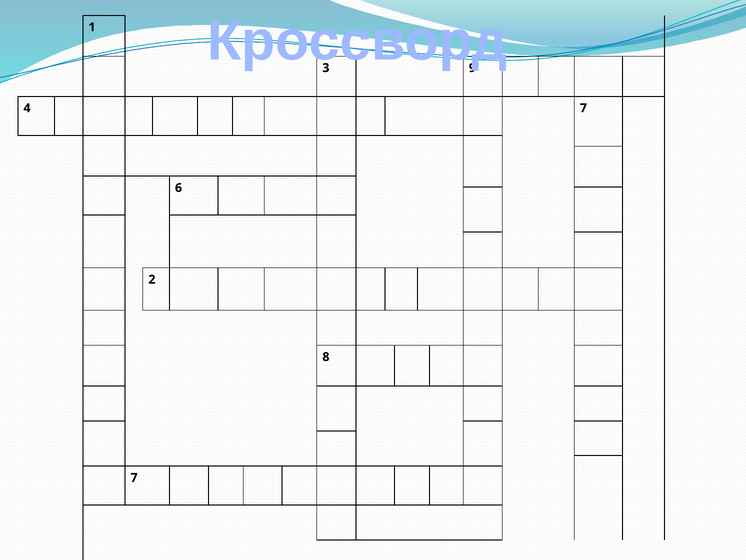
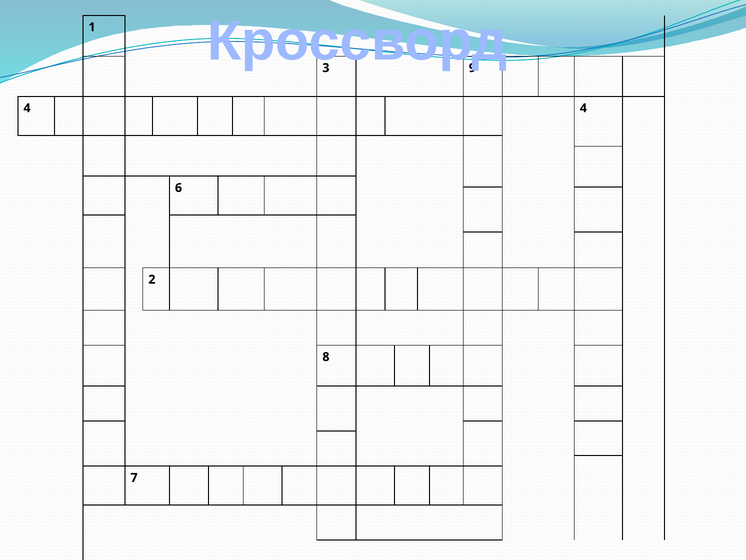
4 7: 7 -> 4
